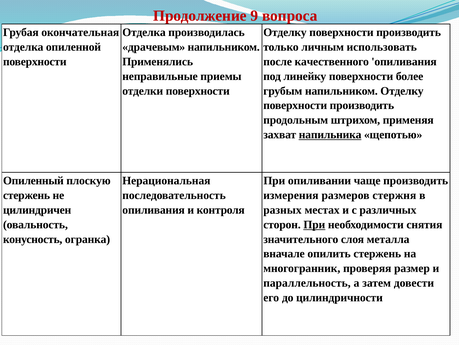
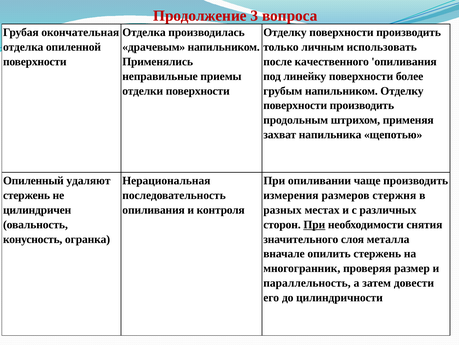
9: 9 -> 3
напильника underline: present -> none
плоскую: плоскую -> удаляют
